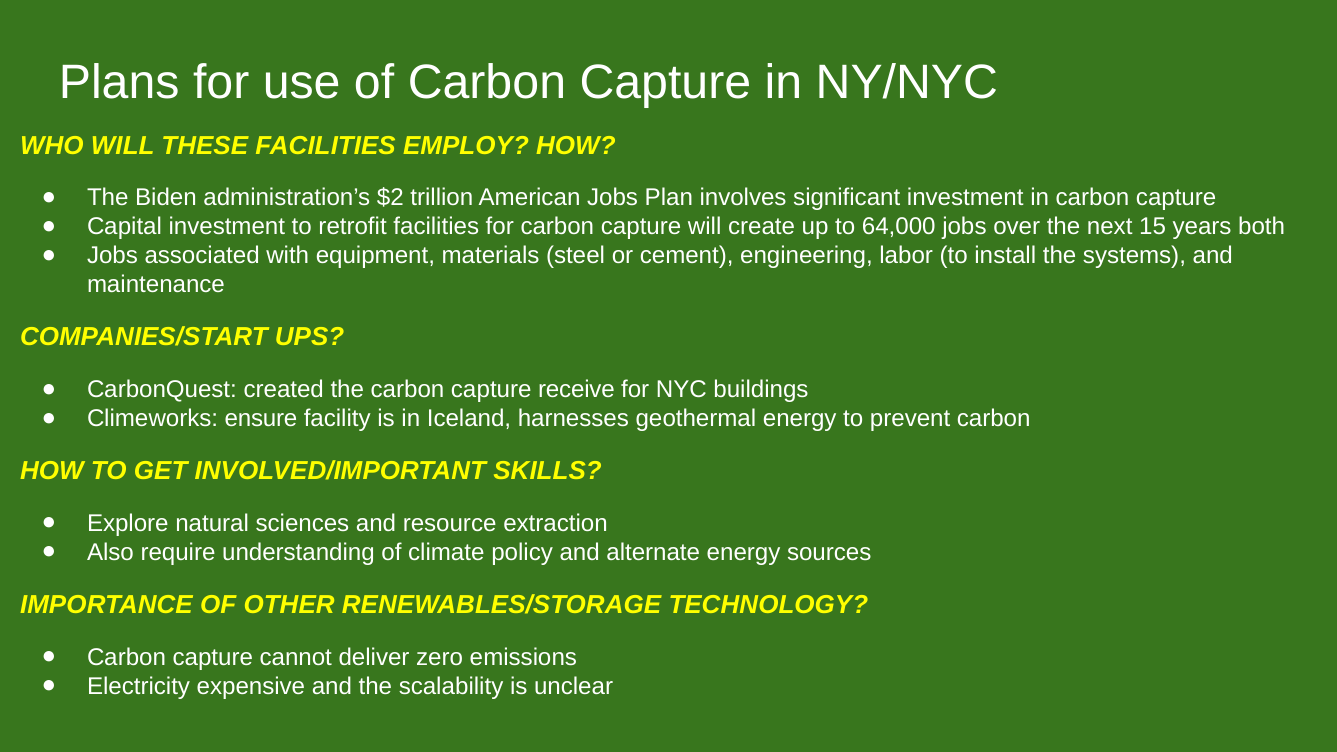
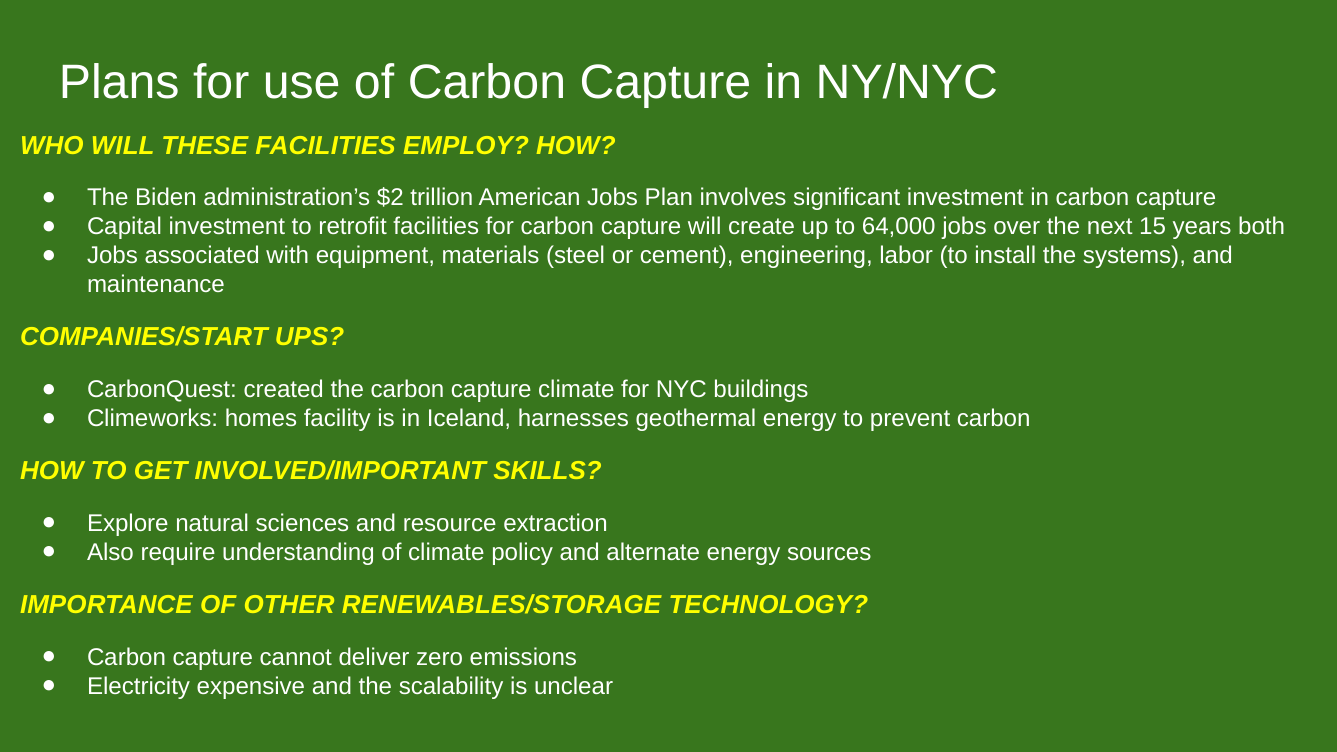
capture receive: receive -> climate
ensure: ensure -> homes
